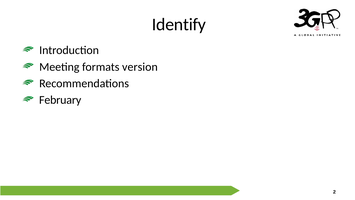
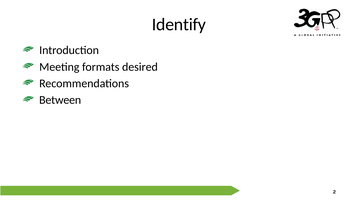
version: version -> desired
February: February -> Between
